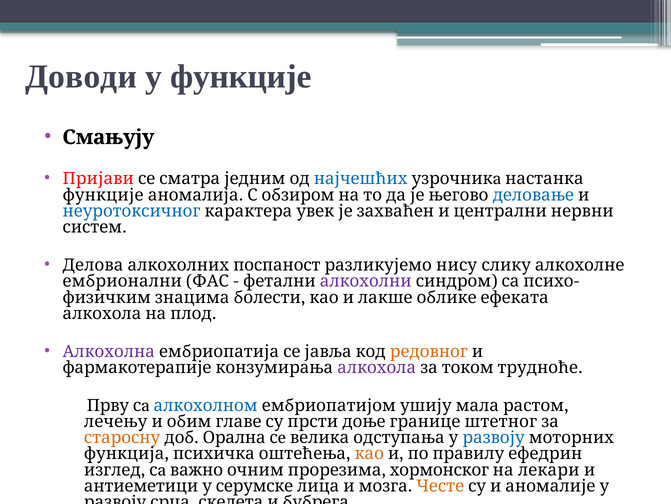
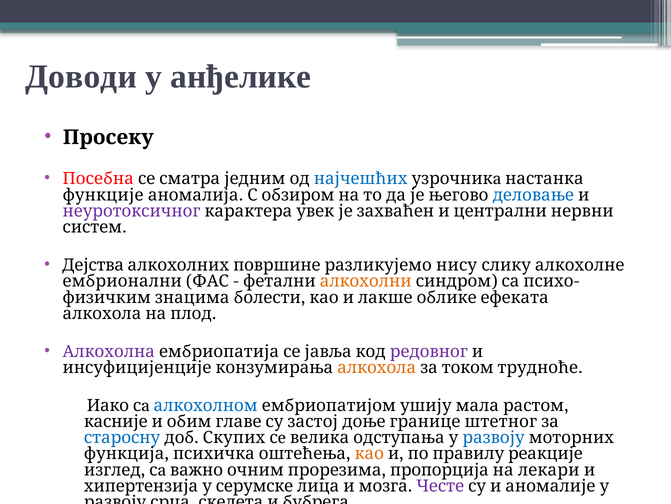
у функције: функције -> анђелике
Смањују: Смањују -> Просеку
Пријави: Пријави -> Посебна
неуротоксичног colour: blue -> purple
Делова: Делова -> Дејства
поспаност: поспаност -> површине
алкохолни colour: purple -> orange
редовног colour: orange -> purple
фармакотерапије: фармакотерапије -> инсуфицијенције
алкохола colour: purple -> orange
Прву: Прву -> Иако
лечењу: лечењу -> касније
прсти: прсти -> застој
старосну colour: orange -> blue
Орална: Орална -> Скупих
ефедрин: ефедрин -> реакције
хормонског: хормонског -> пропорција
антиеметици: антиеметици -> хипертензија
Честе colour: orange -> purple
